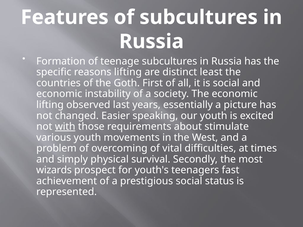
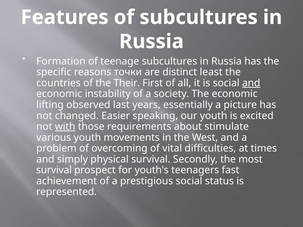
reasons lifting: lifting -> точки
Goth: Goth -> Their
and at (251, 83) underline: none -> present
wizards at (54, 170): wizards -> survival
